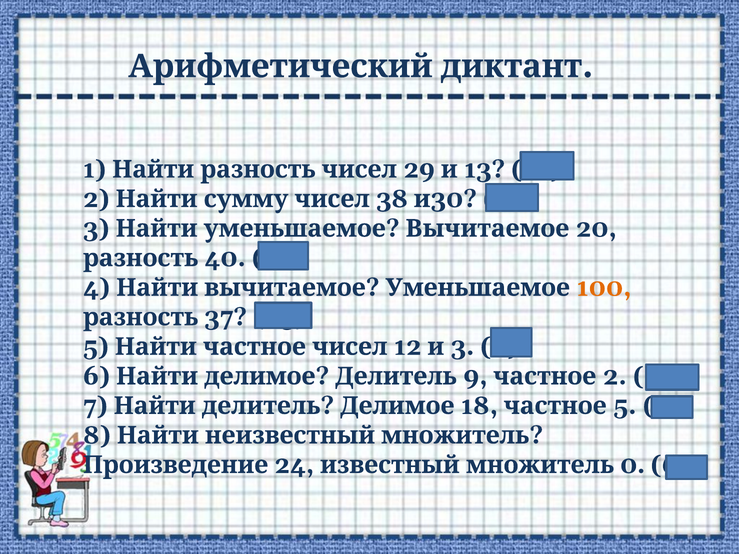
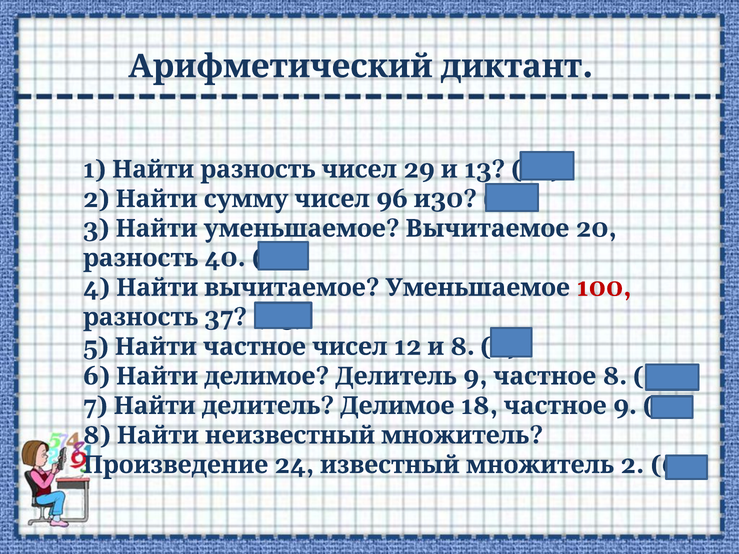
38: 38 -> 96
100 colour: orange -> red
12 3: 3 -> 8
9 2: 2 -> 8
18 5: 5 -> 9
24 0: 0 -> 2
